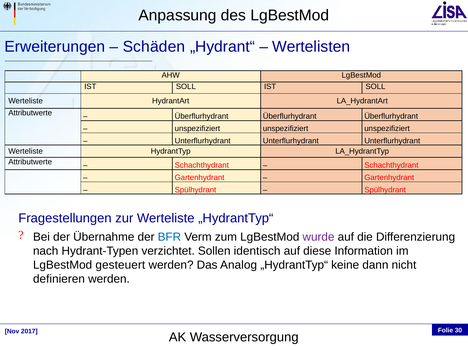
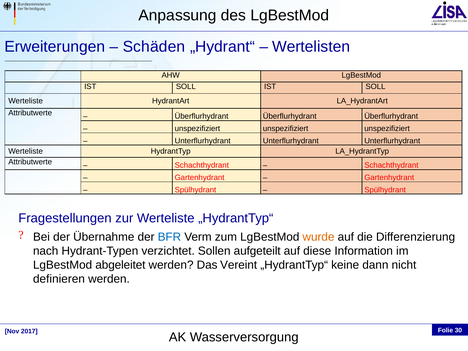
wurde colour: purple -> orange
identisch: identisch -> aufgeteilt
gesteuert: gesteuert -> abgeleitet
Analog: Analog -> Vereint
